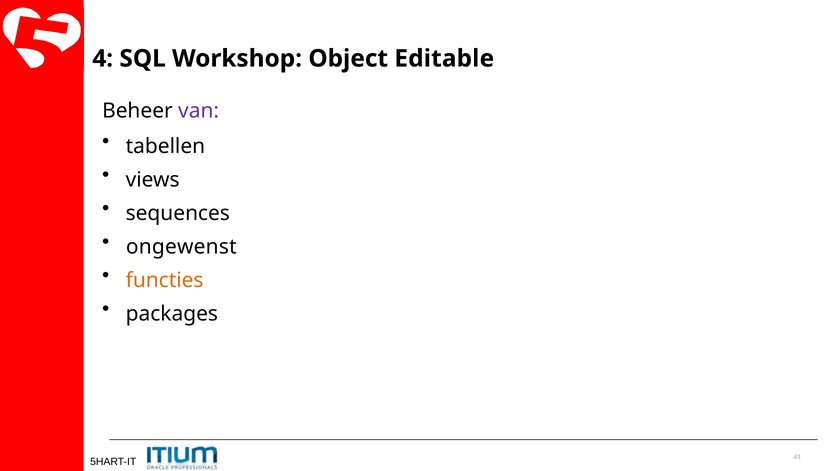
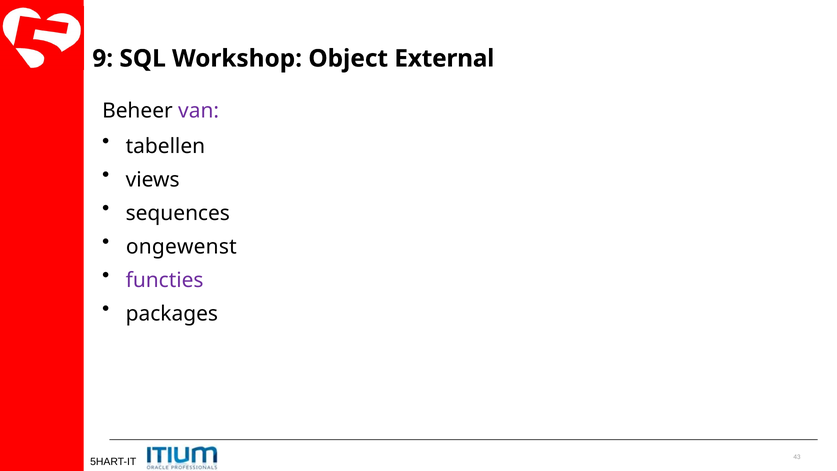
4: 4 -> 9
Editable: Editable -> External
functies colour: orange -> purple
